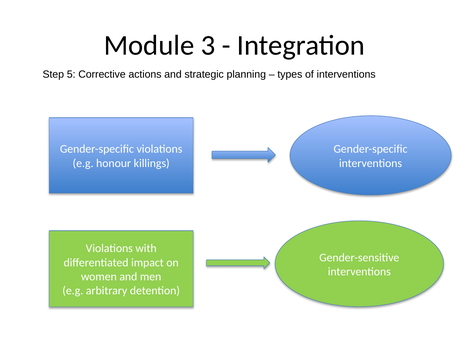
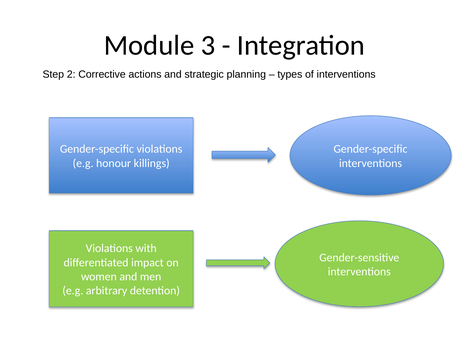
5: 5 -> 2
